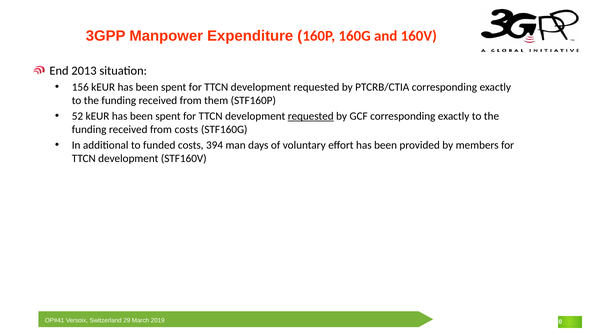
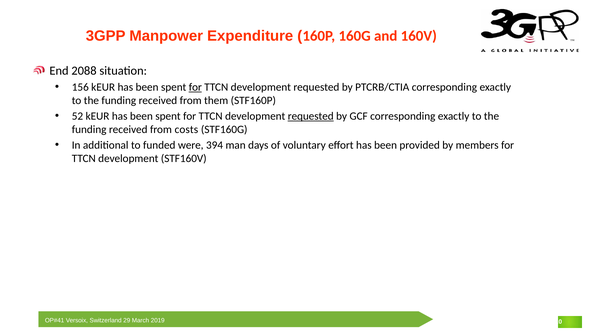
2013: 2013 -> 2088
for at (195, 87) underline: none -> present
funded costs: costs -> were
